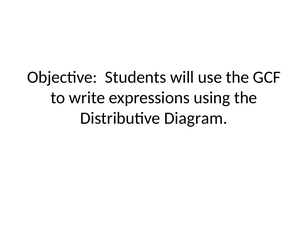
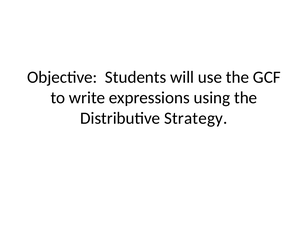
Diagram: Diagram -> Strategy
